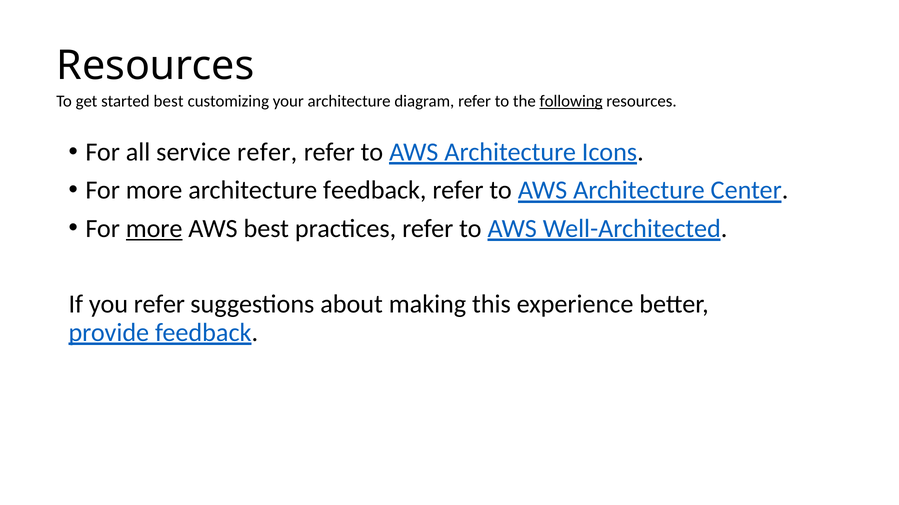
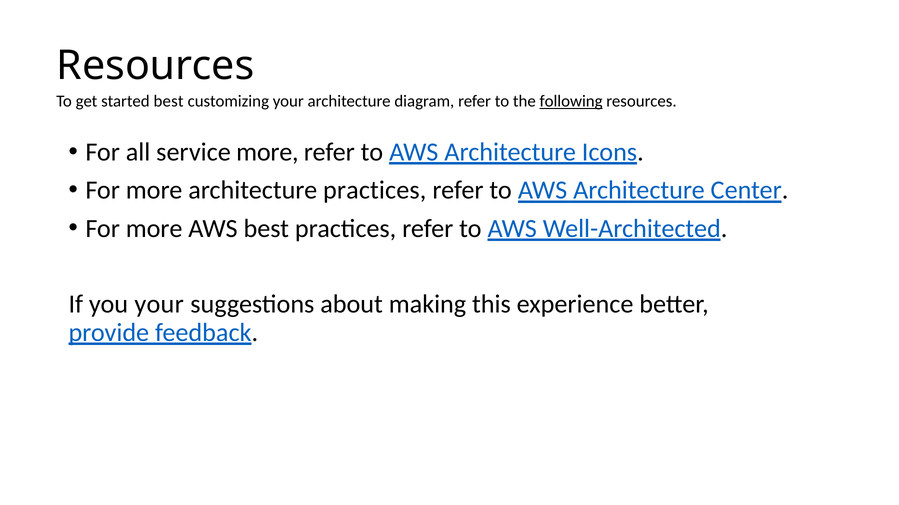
service refer: refer -> more
architecture feedback: feedback -> practices
more at (154, 229) underline: present -> none
you refer: refer -> your
